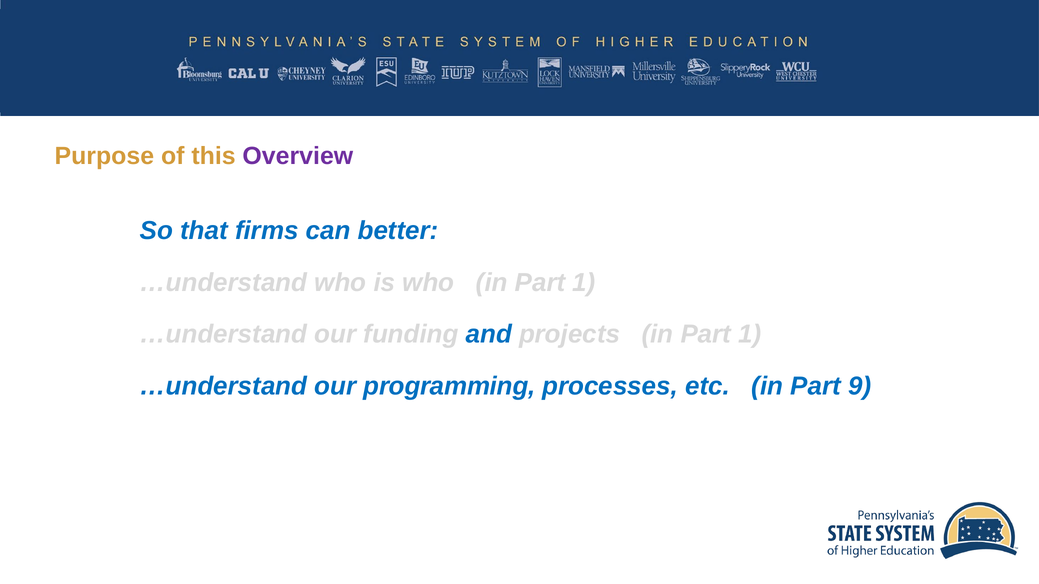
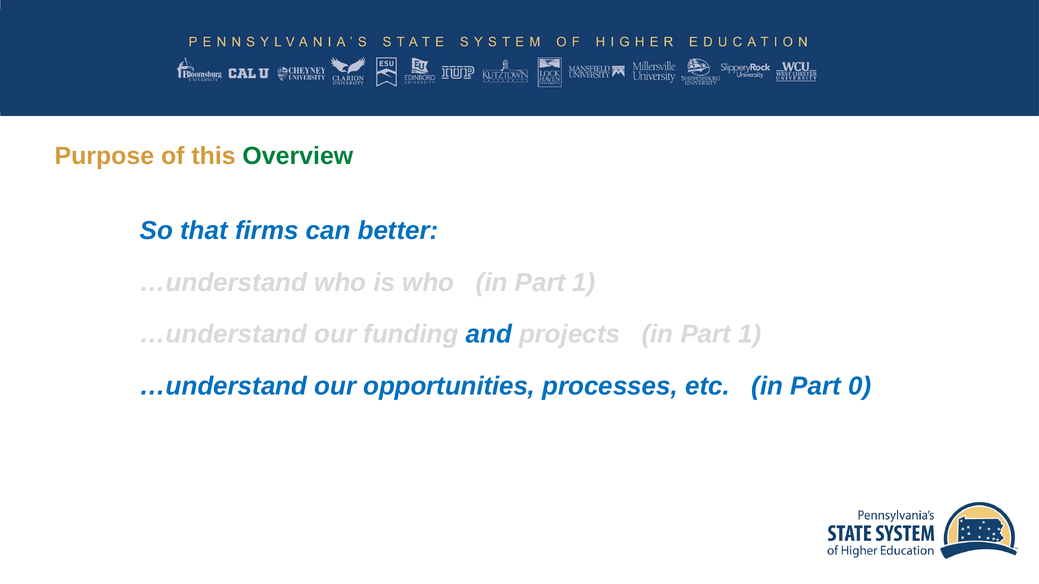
Overview colour: purple -> green
programming: programming -> opportunities
9: 9 -> 0
